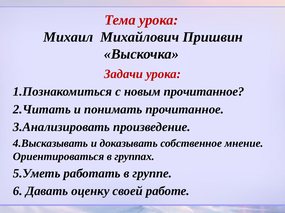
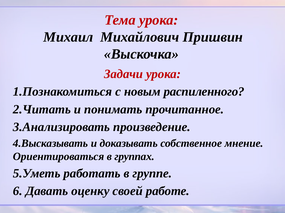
новым прочитанное: прочитанное -> распиленного
